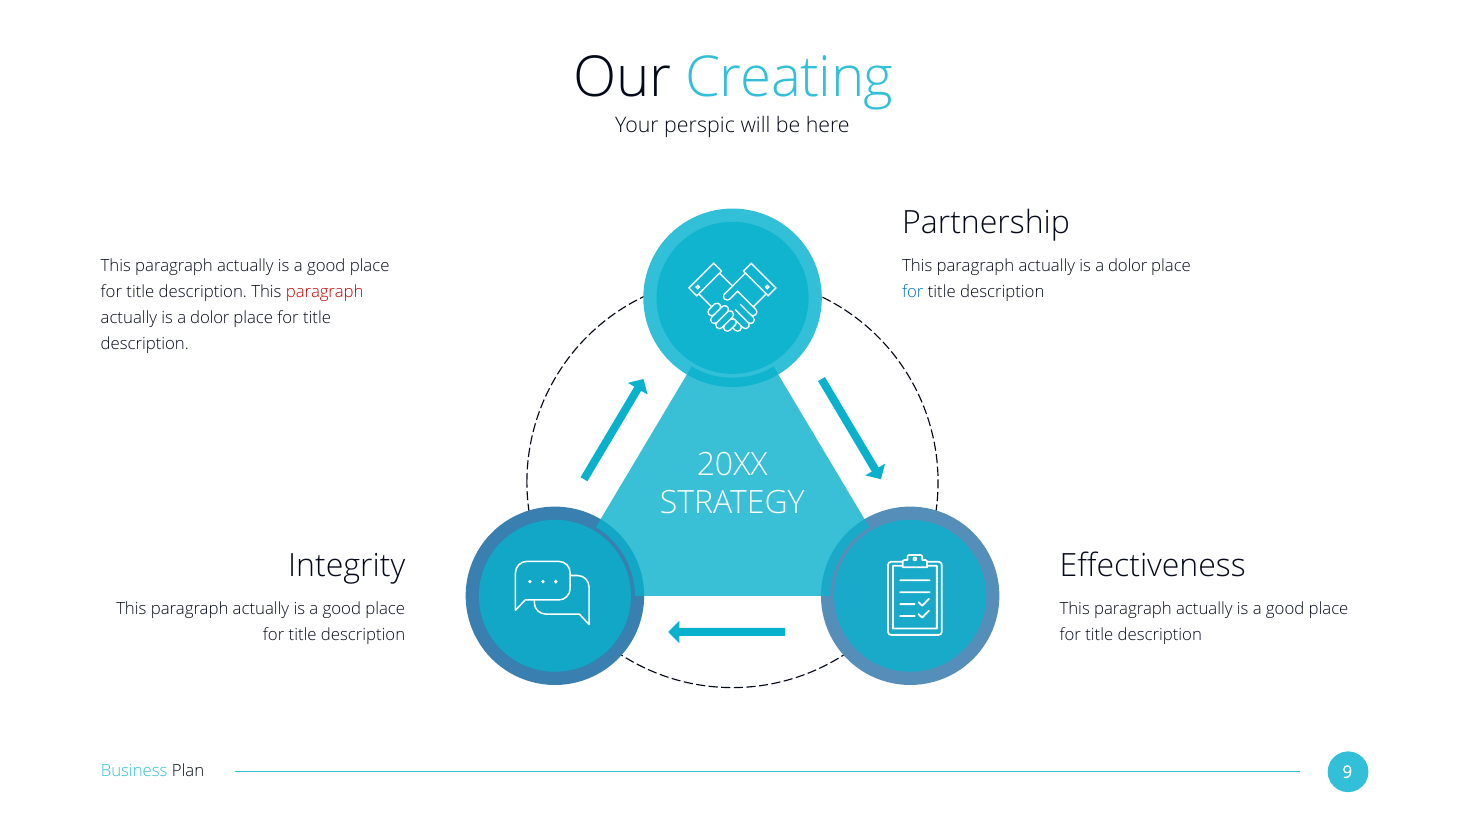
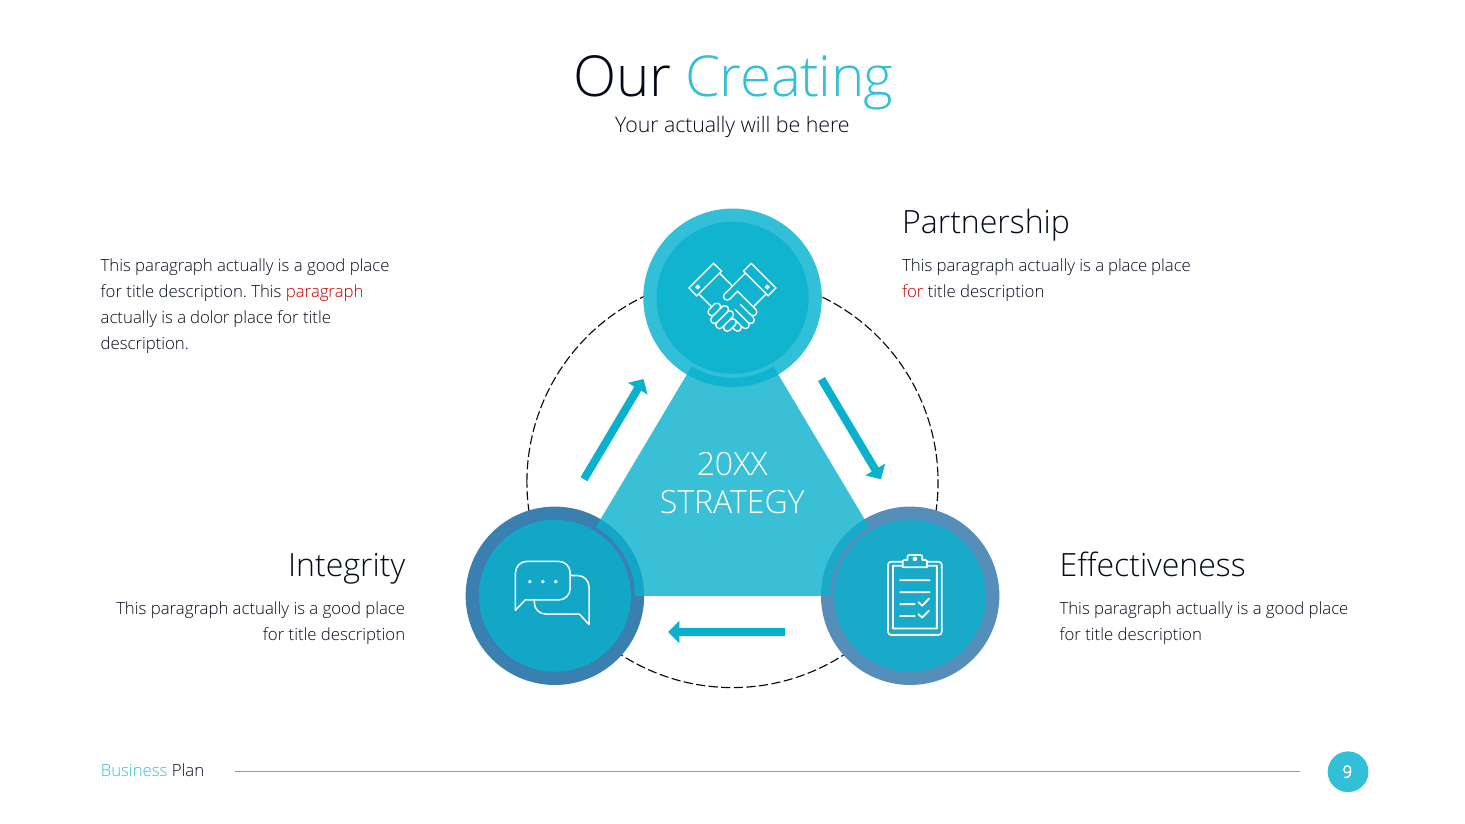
Your perspic: perspic -> actually
dolor at (1128, 266): dolor -> place
for at (913, 292) colour: blue -> red
